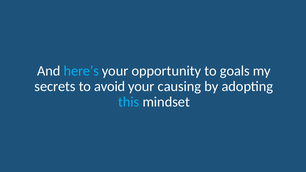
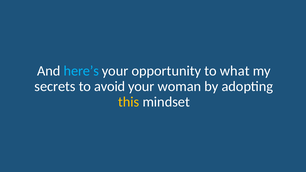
goals: goals -> what
causing: causing -> woman
this colour: light blue -> yellow
